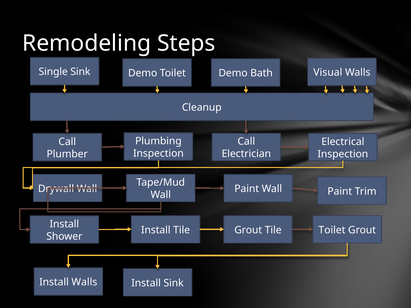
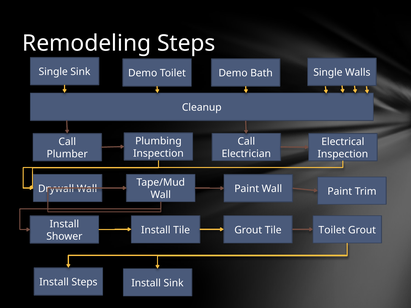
Bath Visual: Visual -> Single
Install Walls: Walls -> Steps
